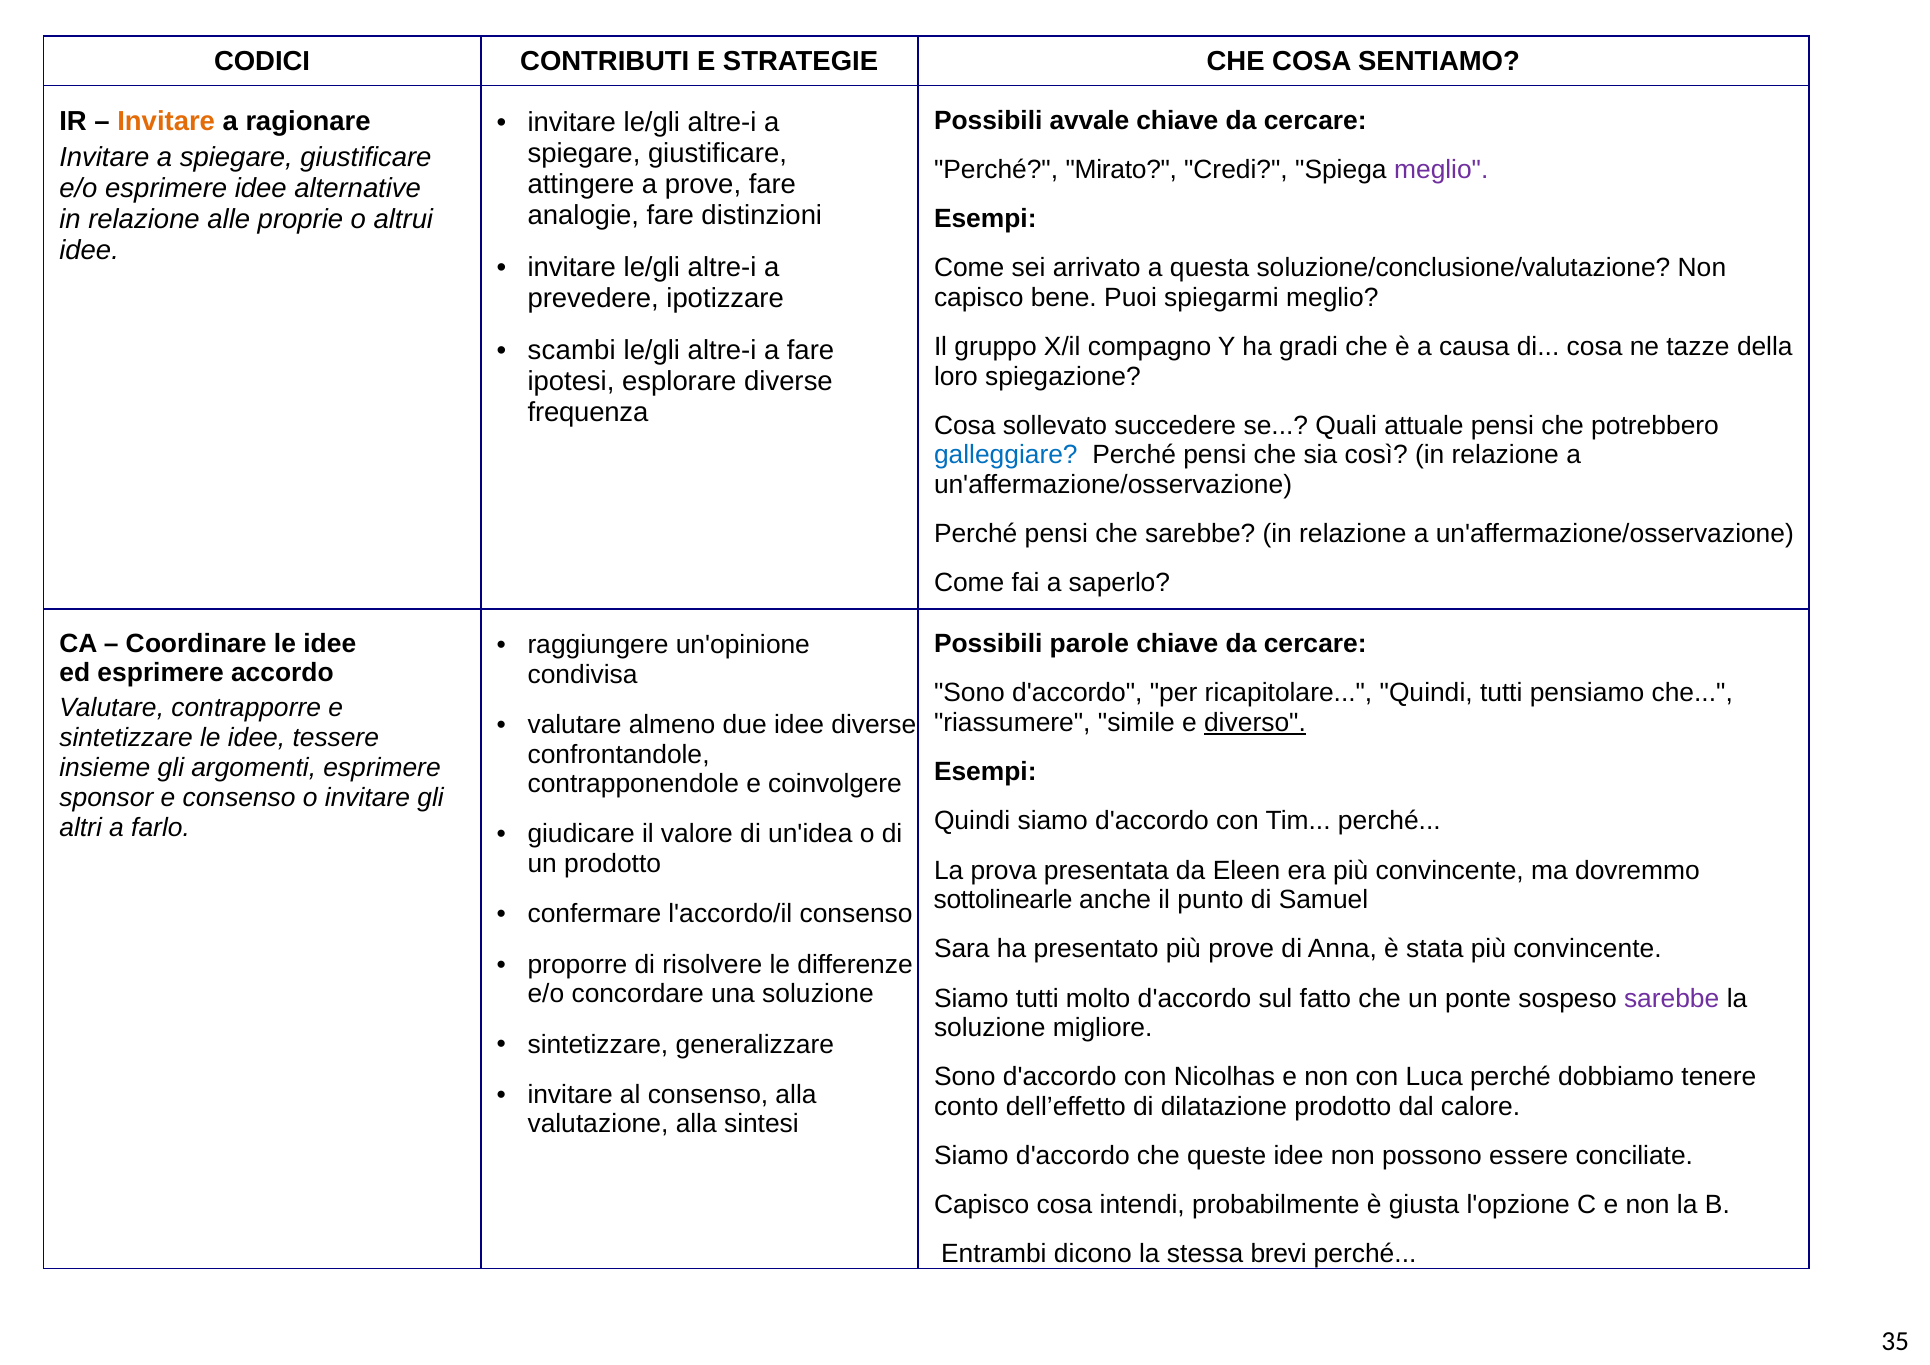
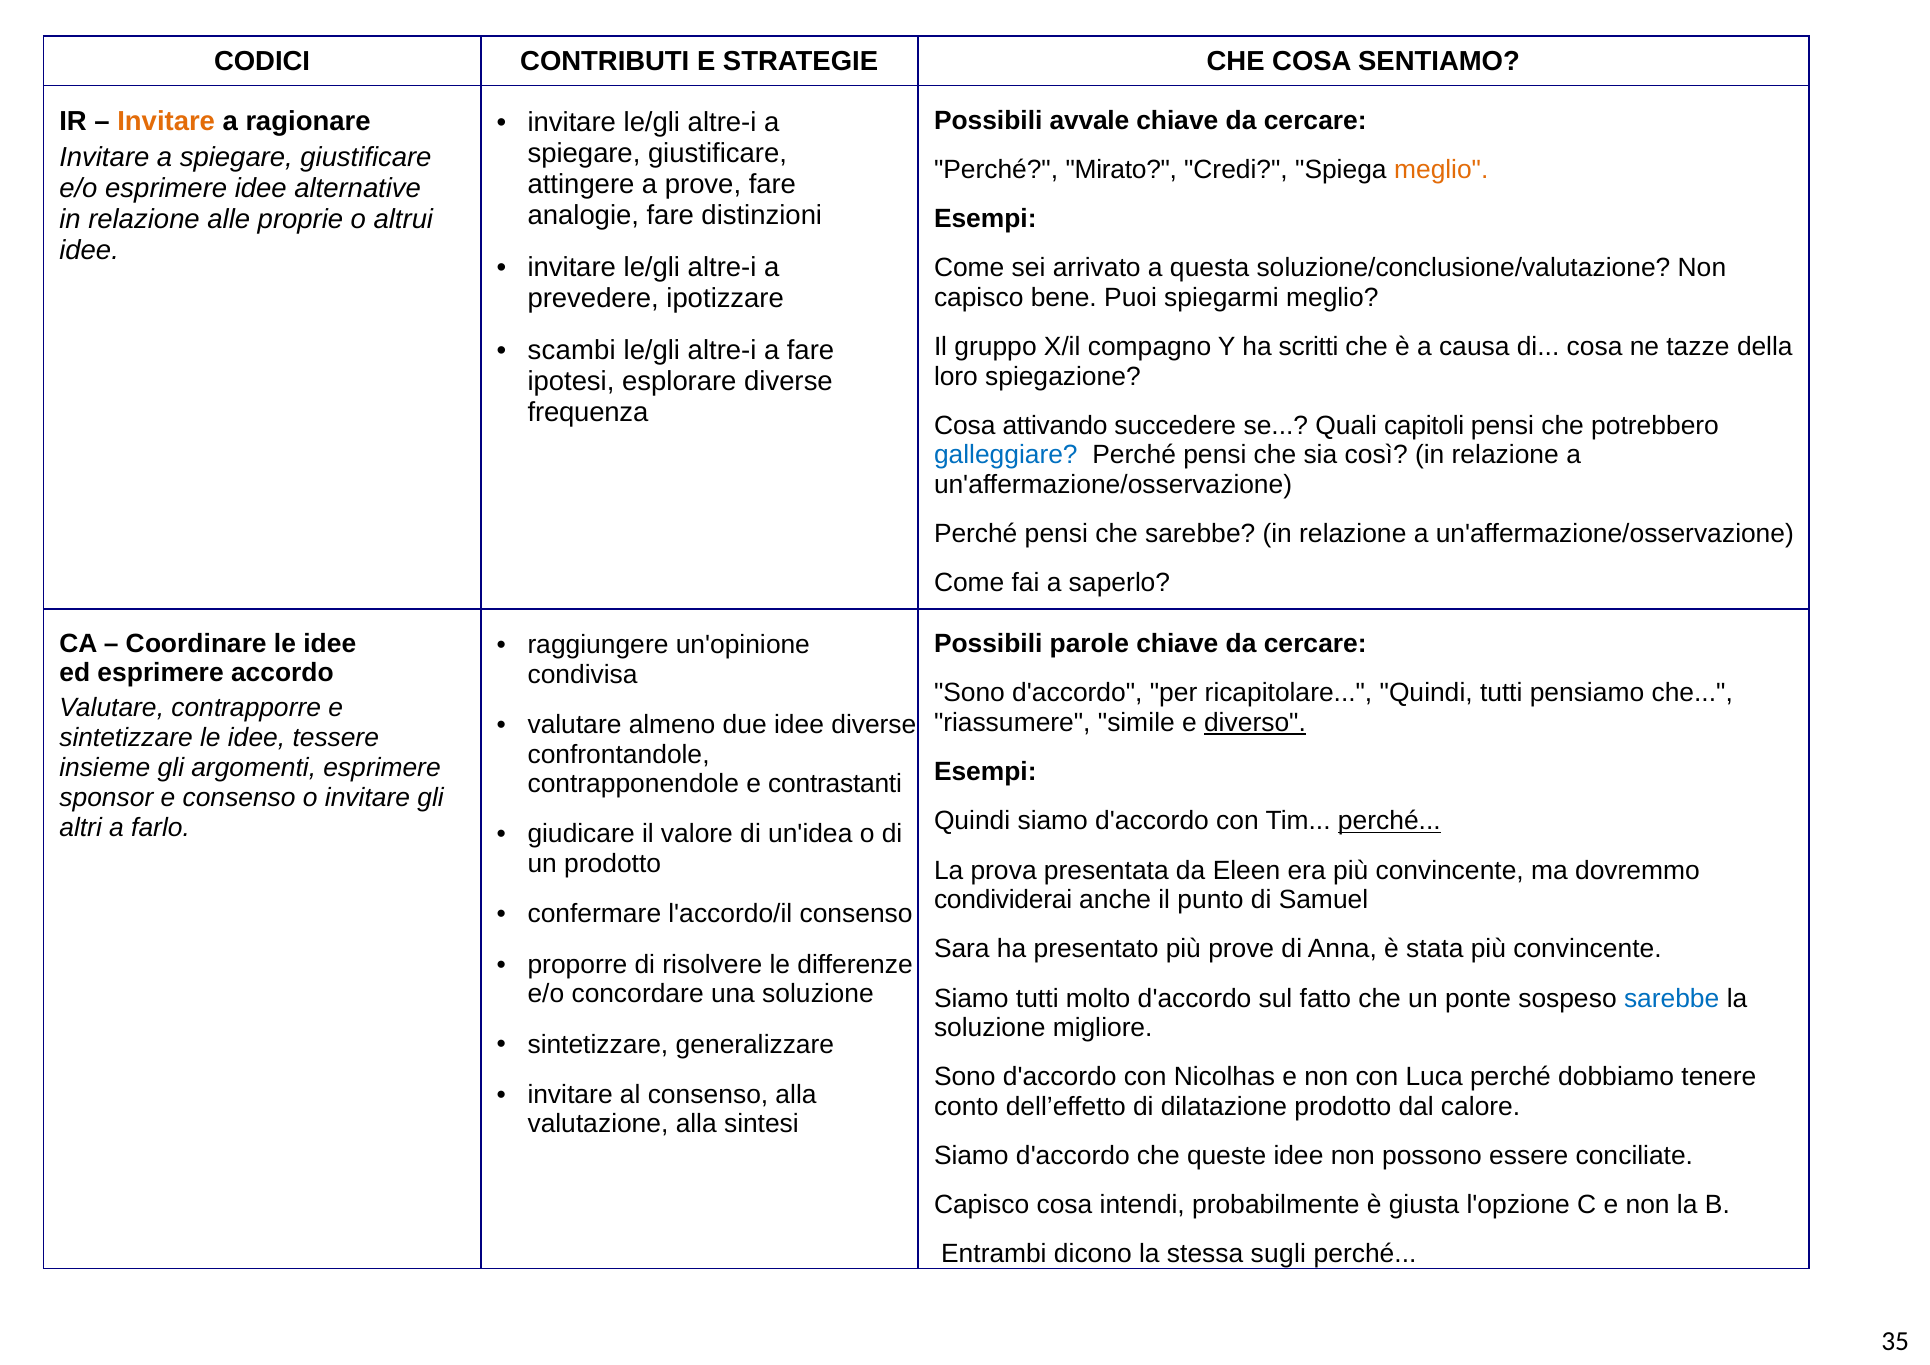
meglio at (1441, 170) colour: purple -> orange
gradi: gradi -> scritti
sollevato: sollevato -> attivando
attuale: attuale -> capitoli
coinvolgere: coinvolgere -> contrastanti
perché at (1389, 821) underline: none -> present
sottolinearle: sottolinearle -> condividerai
sarebbe at (1672, 998) colour: purple -> blue
brevi: brevi -> sugli
